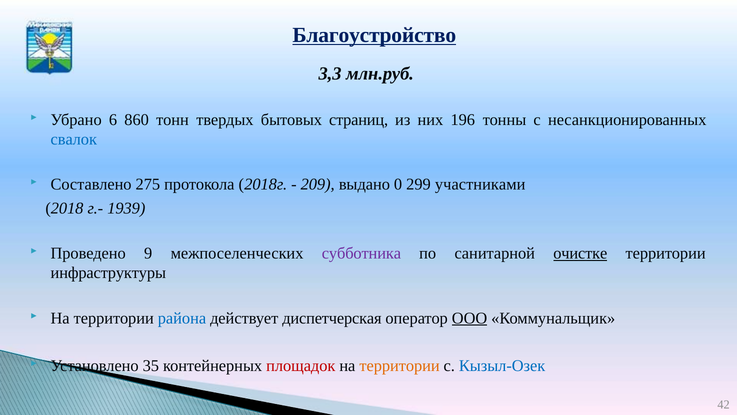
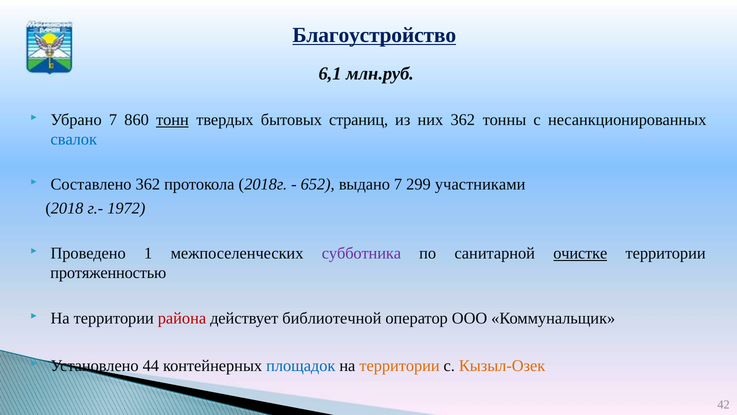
3,3: 3,3 -> 6,1
Убрано 6: 6 -> 7
тонн underline: none -> present
них 196: 196 -> 362
Составлено 275: 275 -> 362
209: 209 -> 652
выдано 0: 0 -> 7
1939: 1939 -> 1972
9: 9 -> 1
инфраструктуры: инфраструктуры -> протяженностью
района colour: blue -> red
диспетчерская: диспетчерская -> библиотечной
ООО underline: present -> none
35: 35 -> 44
площадок colour: red -> blue
Кызыл-Озек colour: blue -> orange
